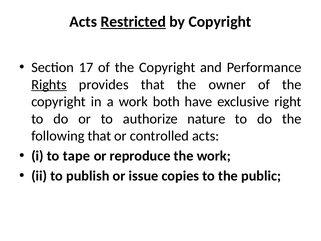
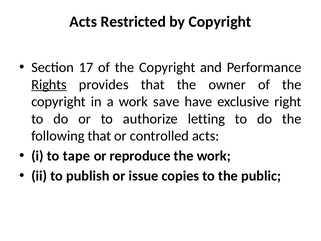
Restricted underline: present -> none
both: both -> save
nature: nature -> letting
